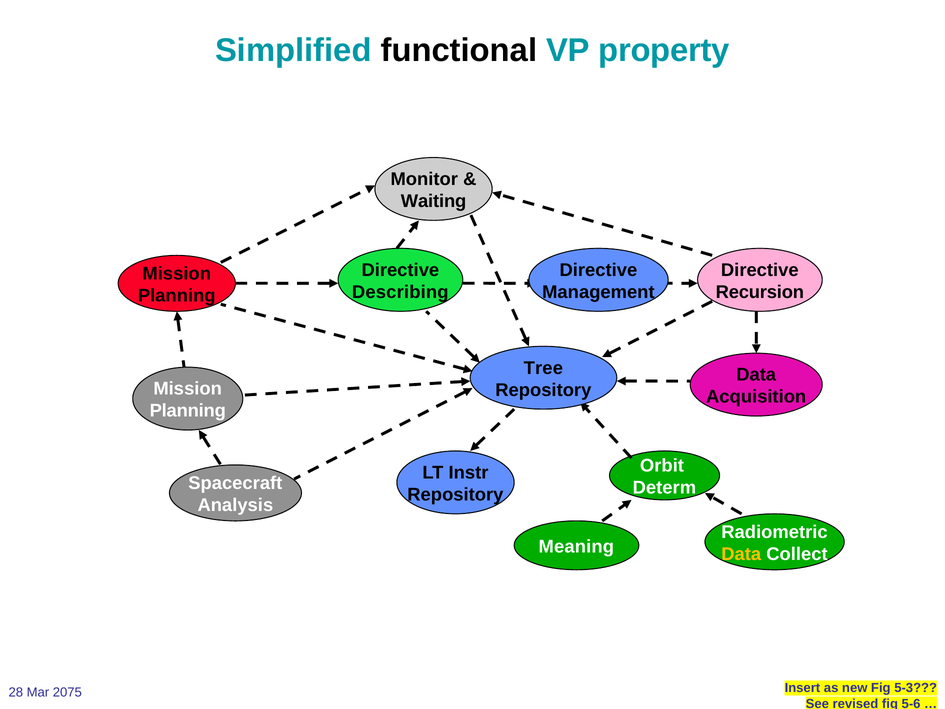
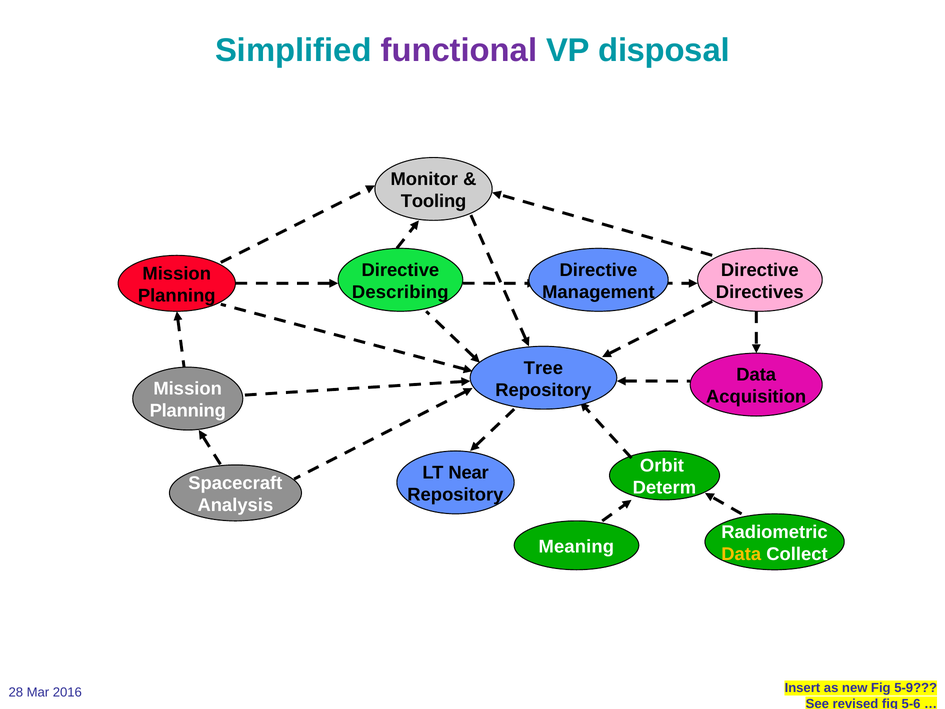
functional colour: black -> purple
property: property -> disposal
Waiting: Waiting -> Tooling
Recursion: Recursion -> Directives
Instr: Instr -> Near
5-3: 5-3 -> 5-9
2075: 2075 -> 2016
